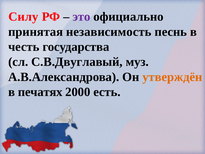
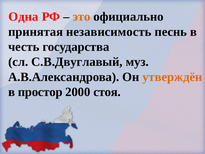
Силу: Силу -> Одна
это colour: purple -> orange
печатях: печатях -> простор
есть: есть -> стоя
